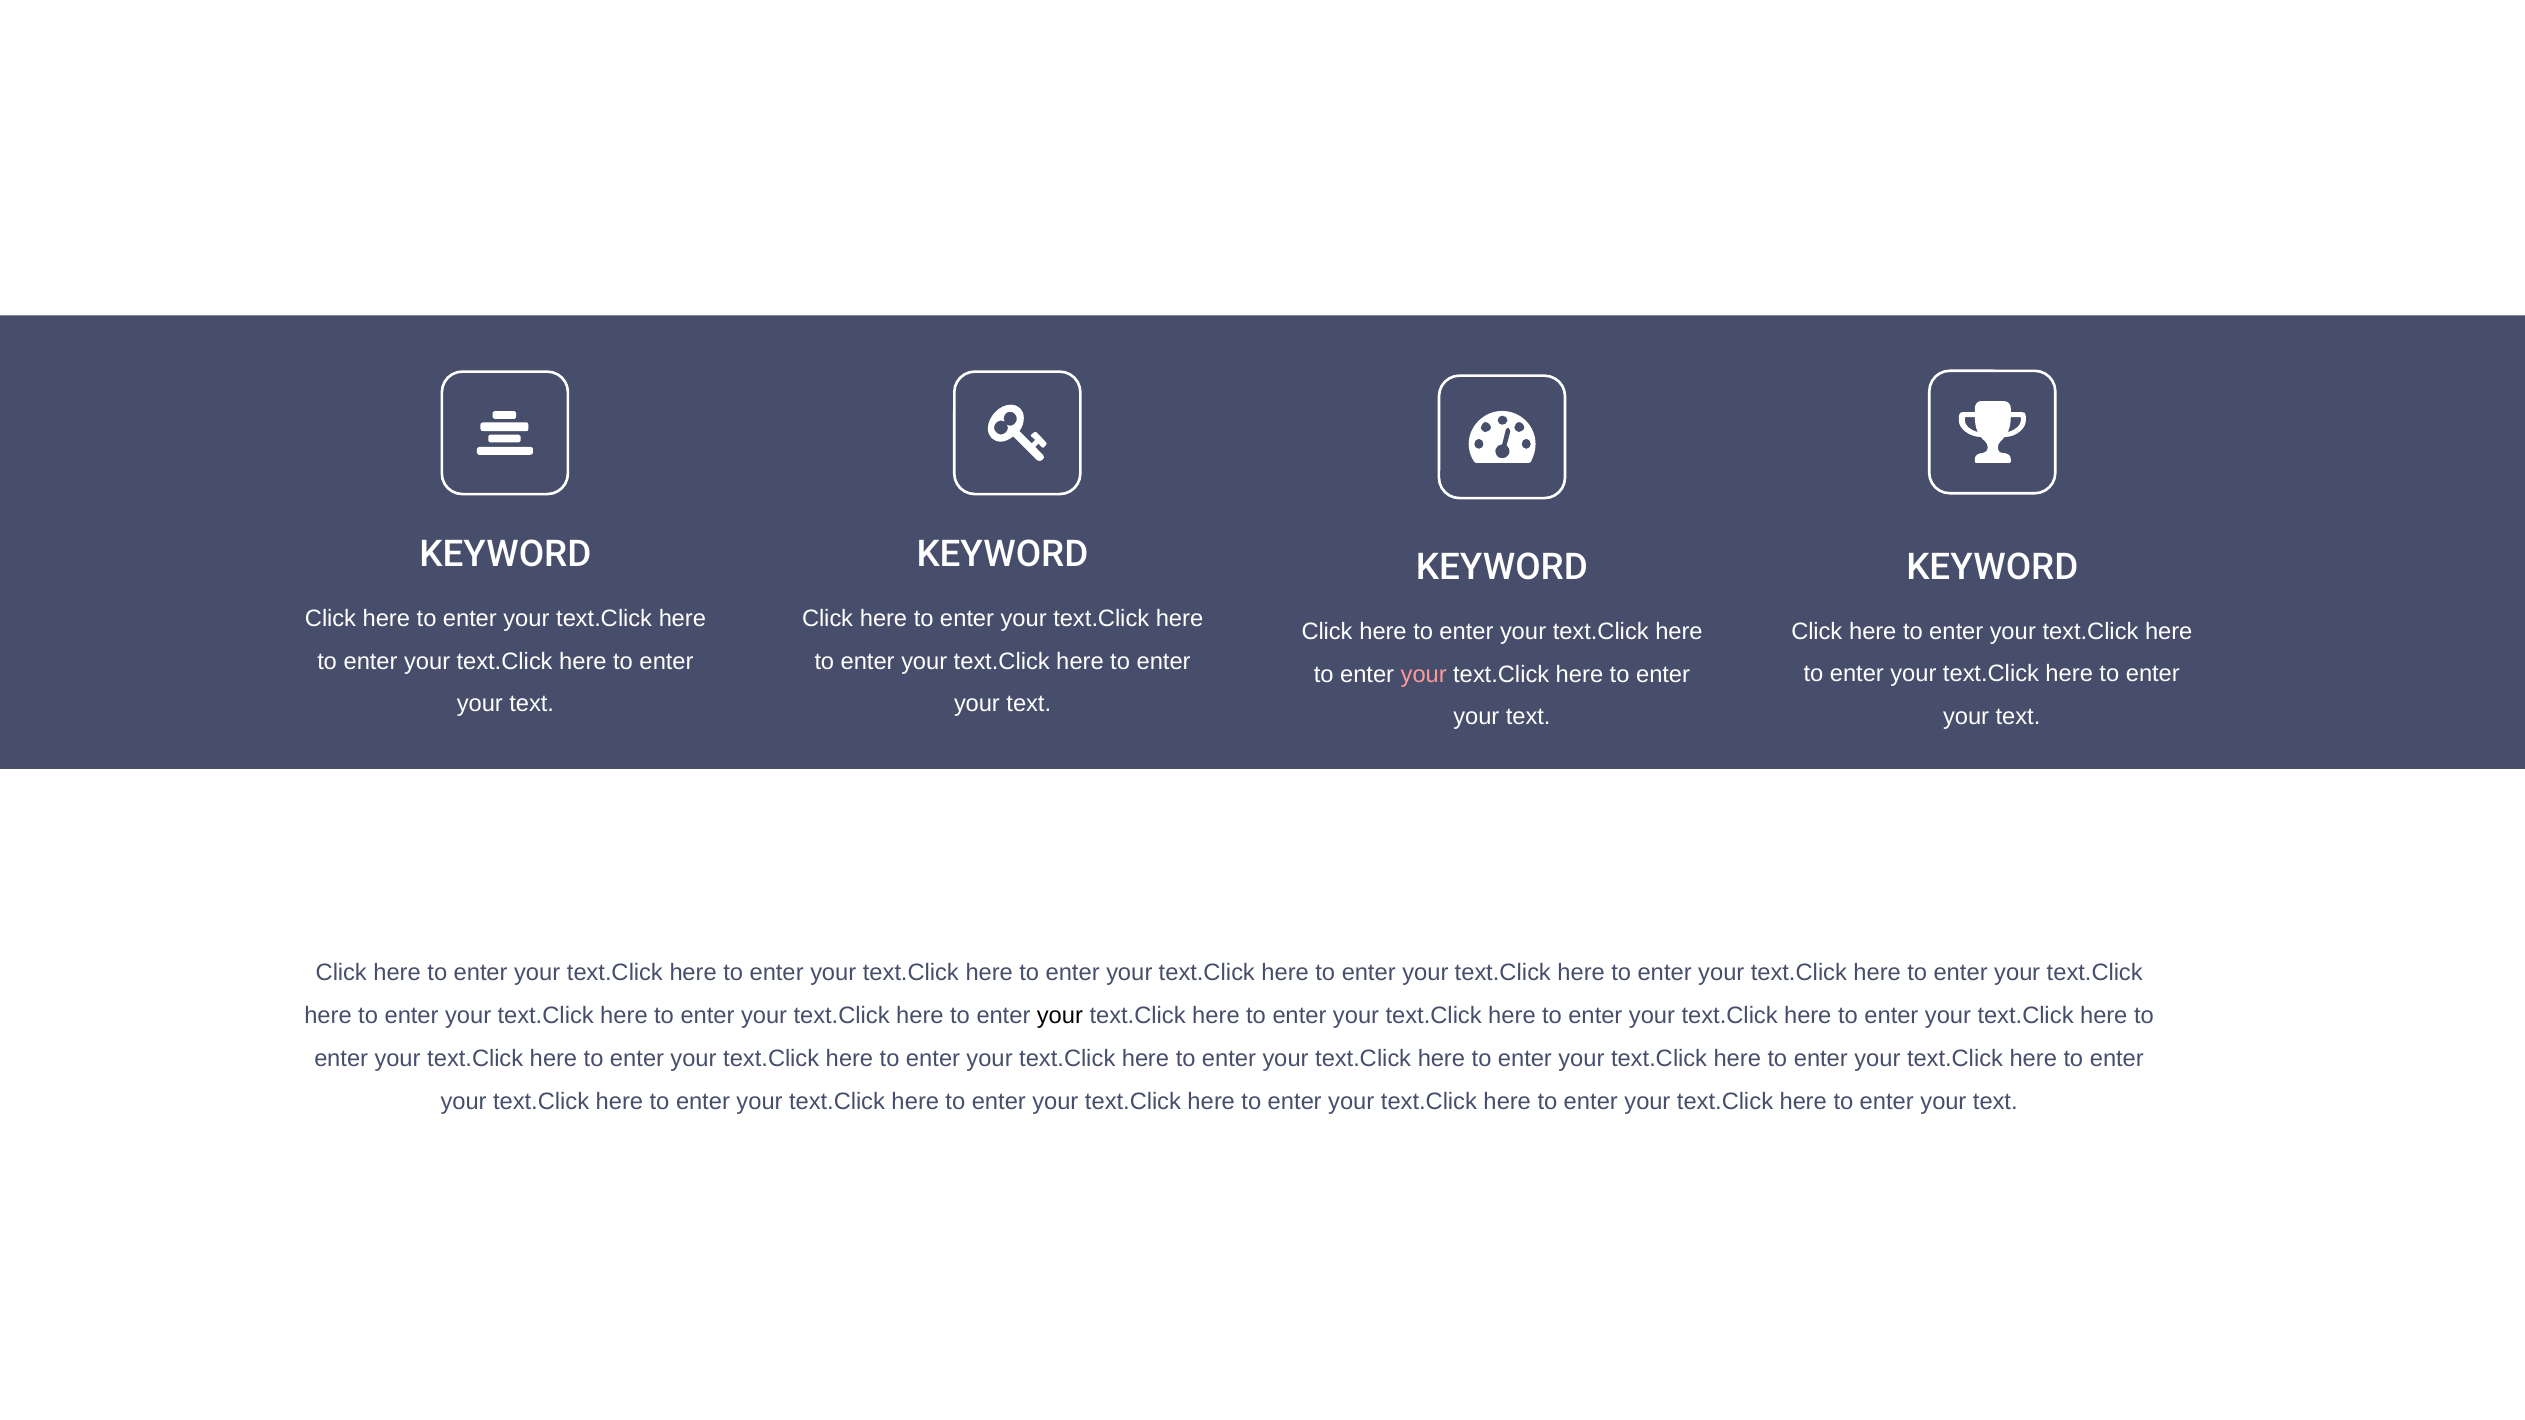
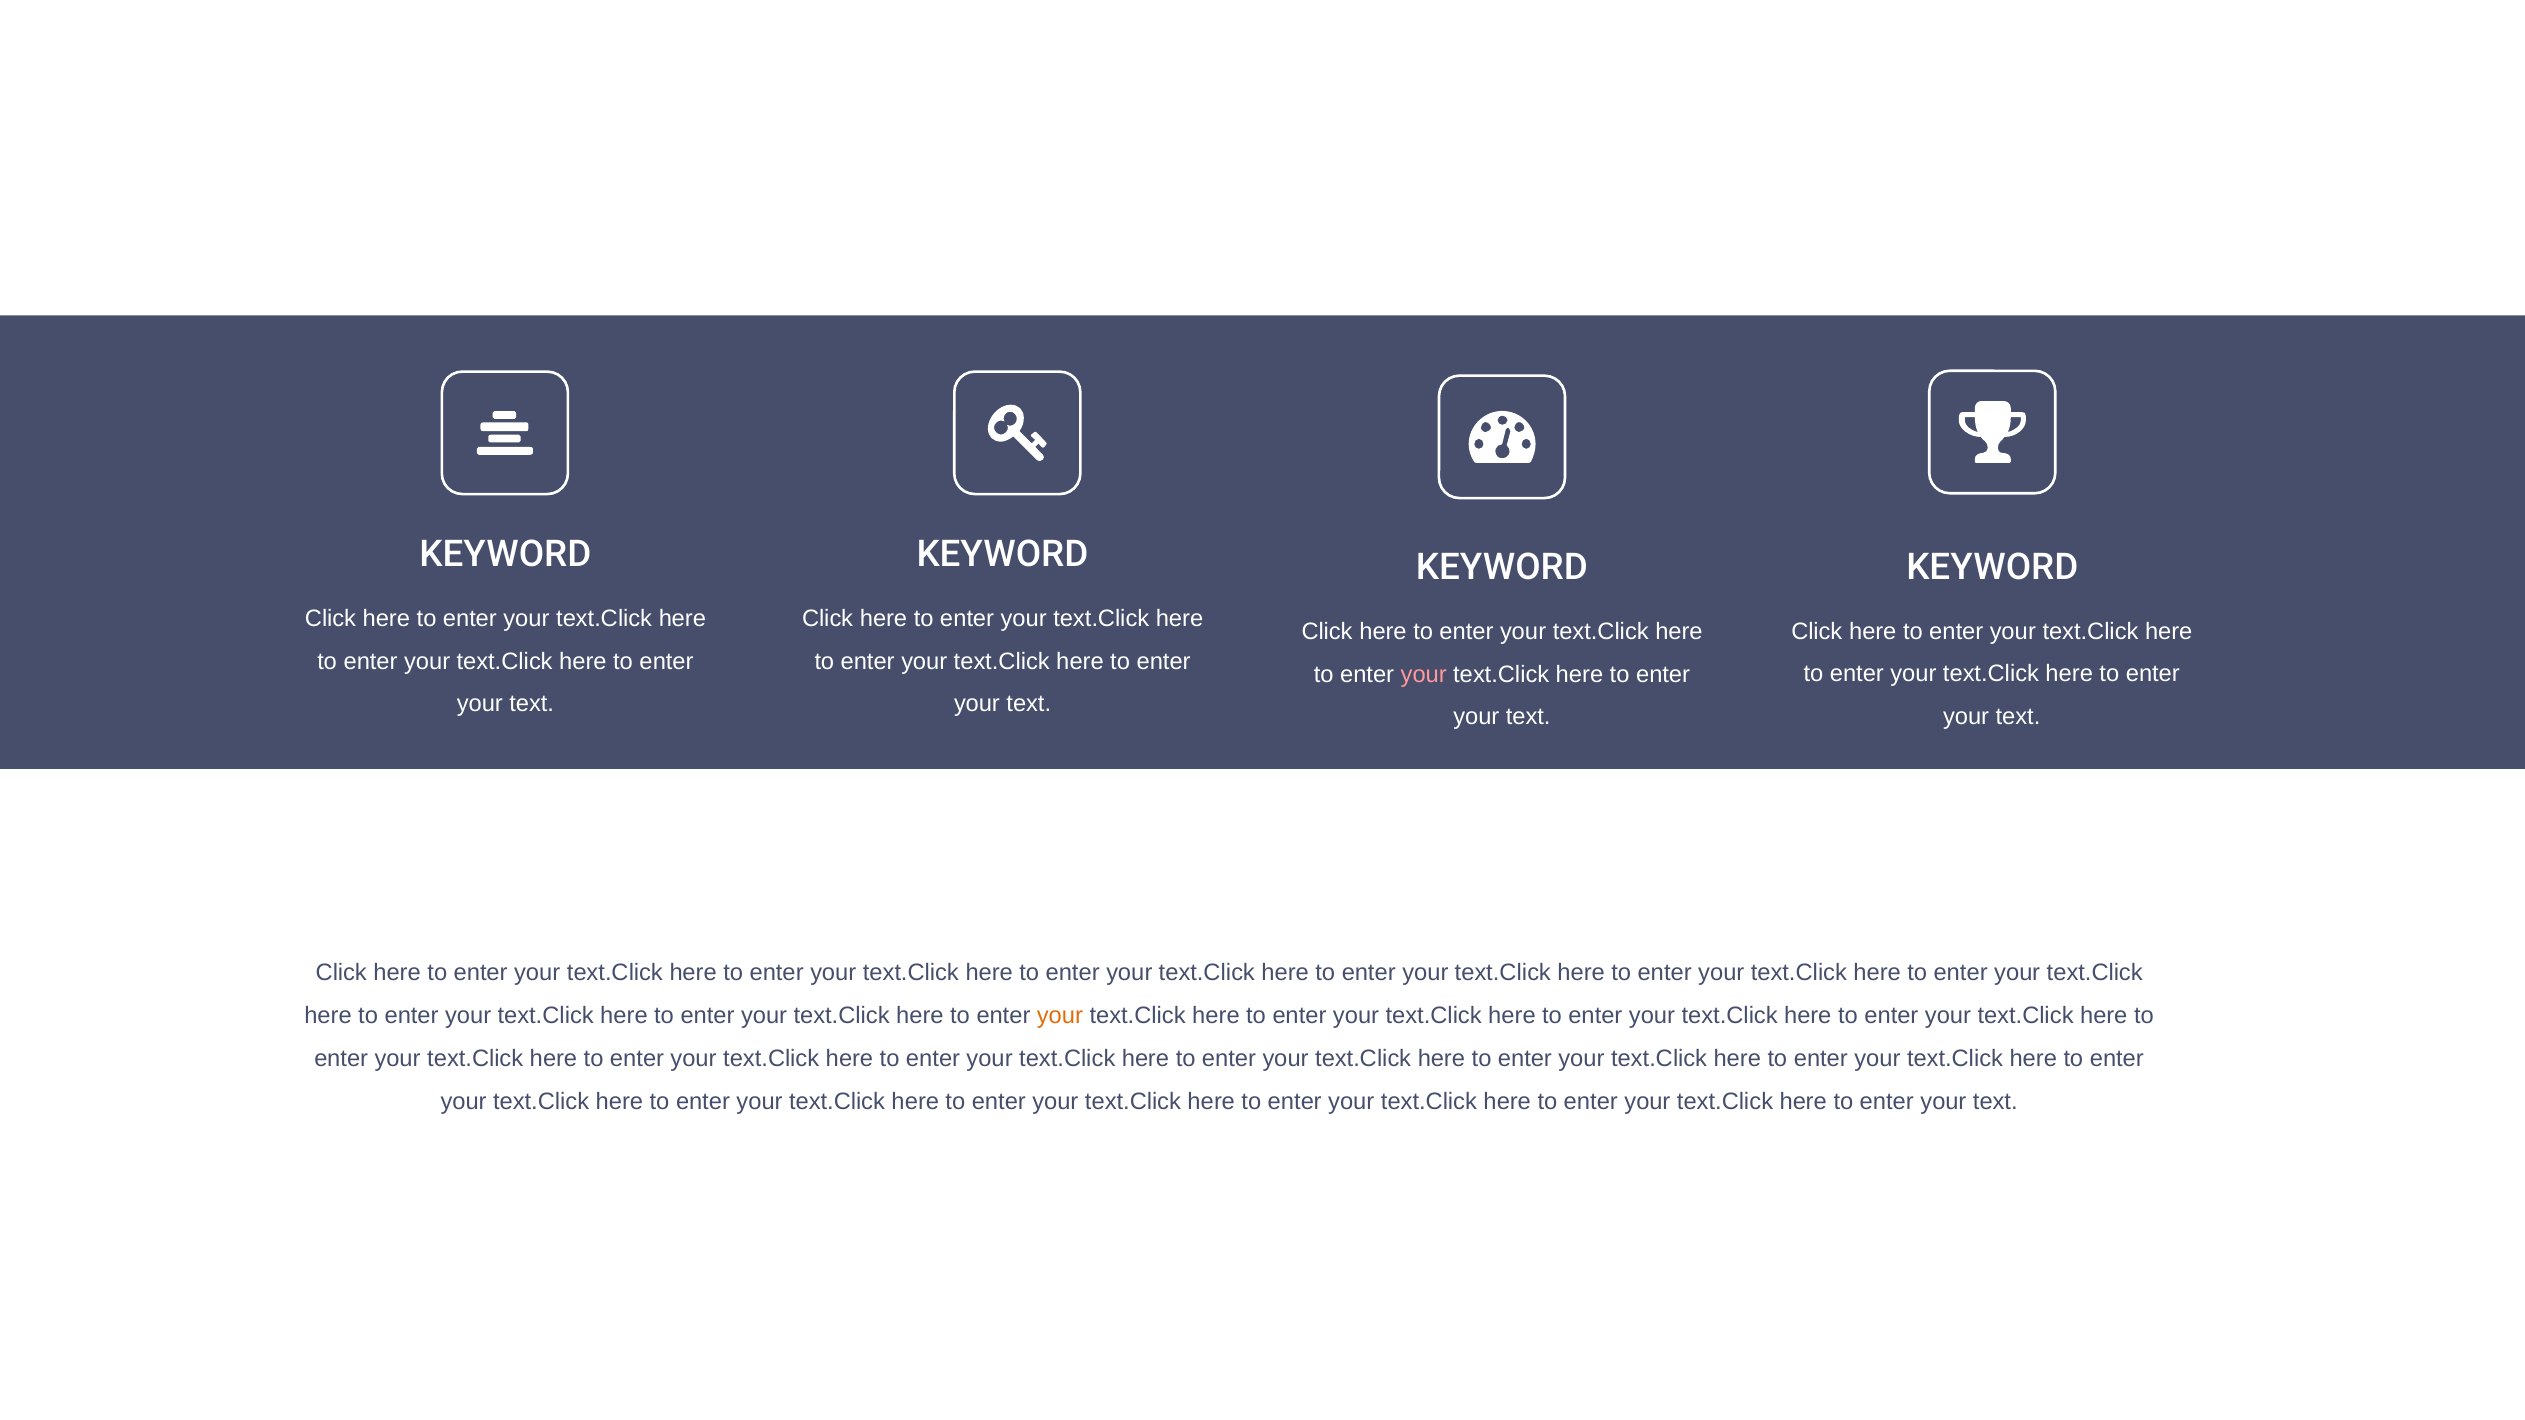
your at (1060, 1016) colour: black -> orange
